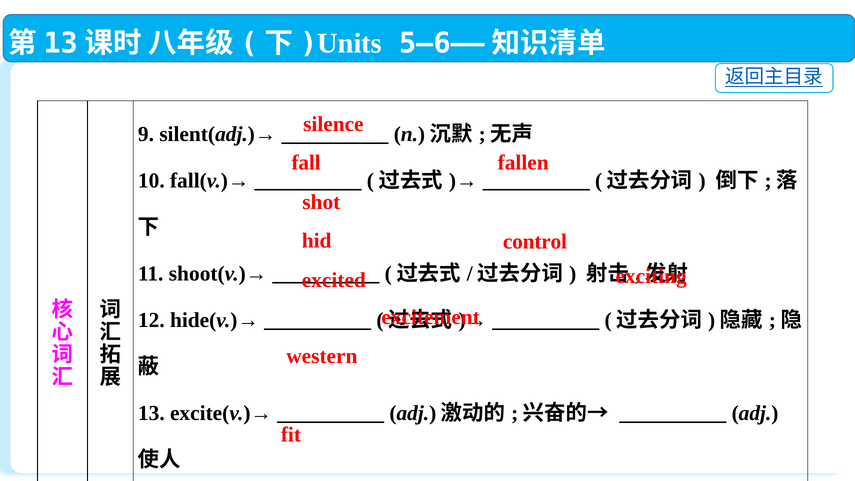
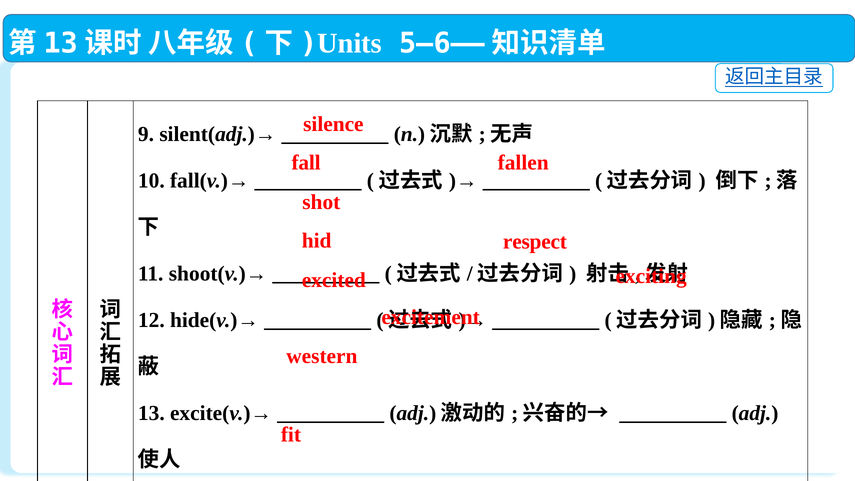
control: control -> respect
